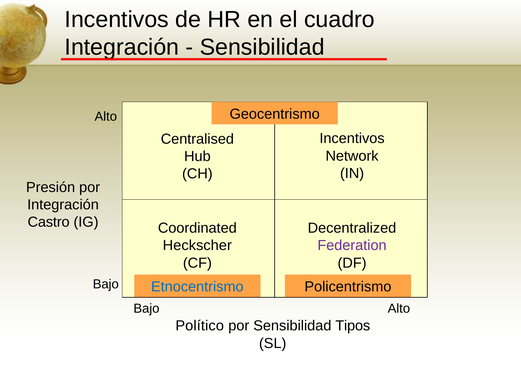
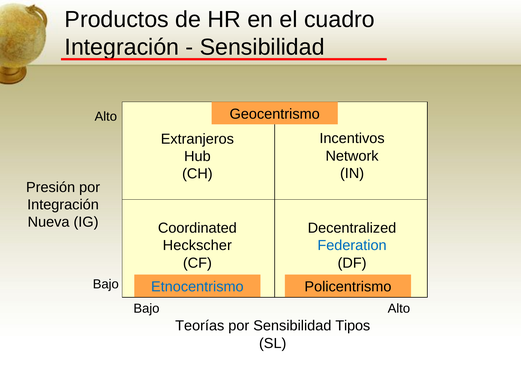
Incentivos at (117, 19): Incentivos -> Productos
Centralised: Centralised -> Extranjeros
Castro: Castro -> Nueva
Federation colour: purple -> blue
Político: Político -> Teorías
